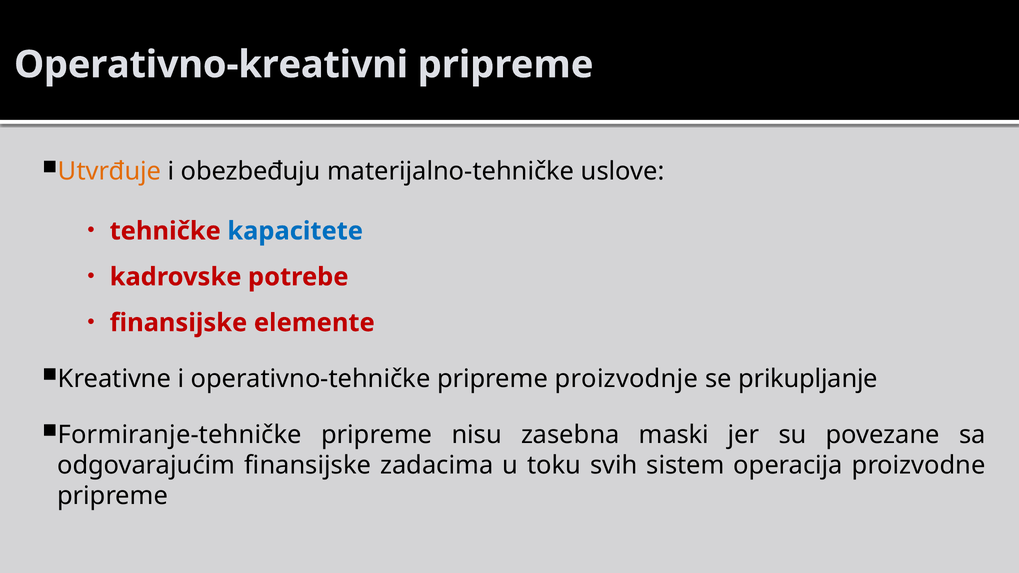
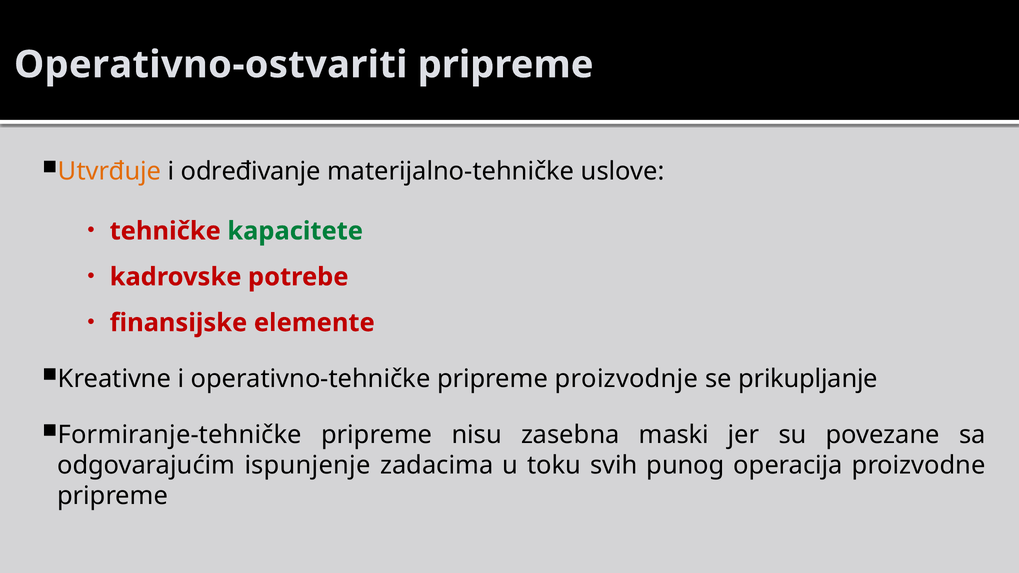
Operativno-kreativni: Operativno-kreativni -> Operativno-ostvariti
obezbeđuju: obezbeđuju -> određivanje
kapacitete colour: blue -> green
odgovarajućim finansijske: finansijske -> ispunjenje
sistem: sistem -> punog
